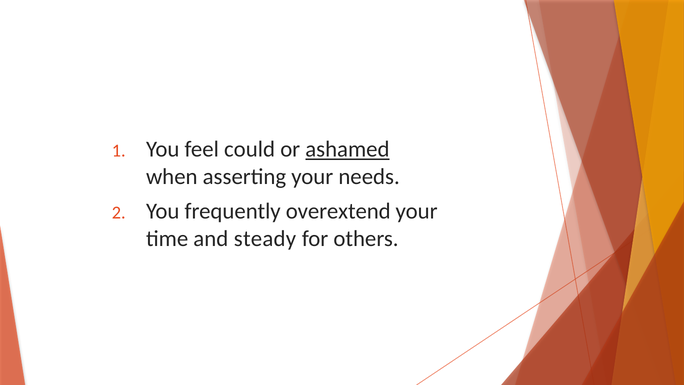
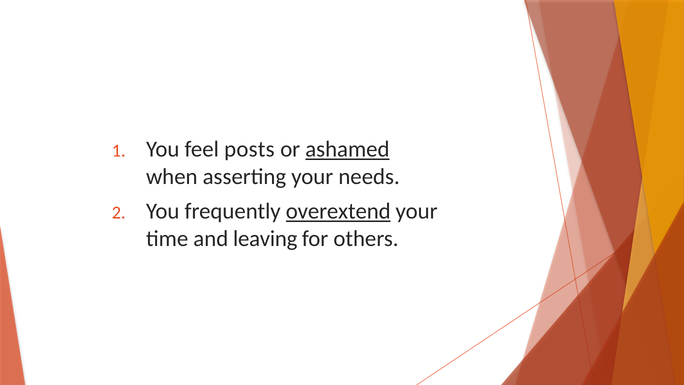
could: could -> posts
overextend underline: none -> present
steady: steady -> leaving
